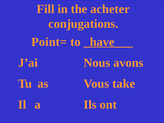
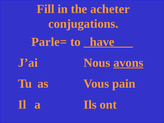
Point=: Point= -> Parle=
avons underline: none -> present
take: take -> pain
